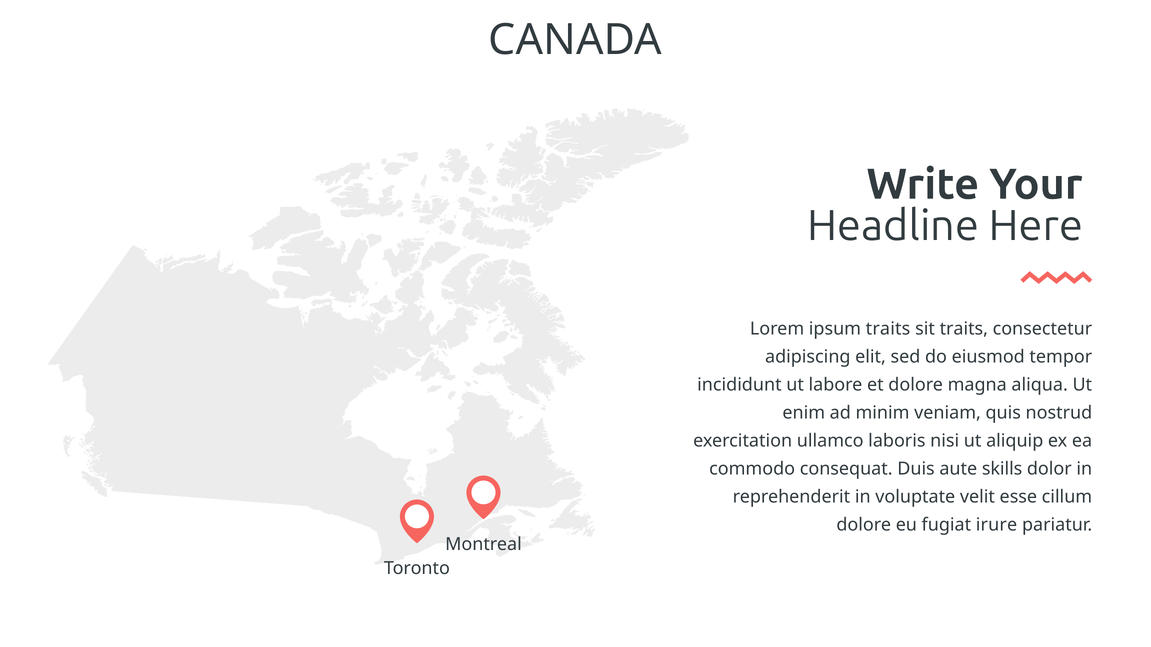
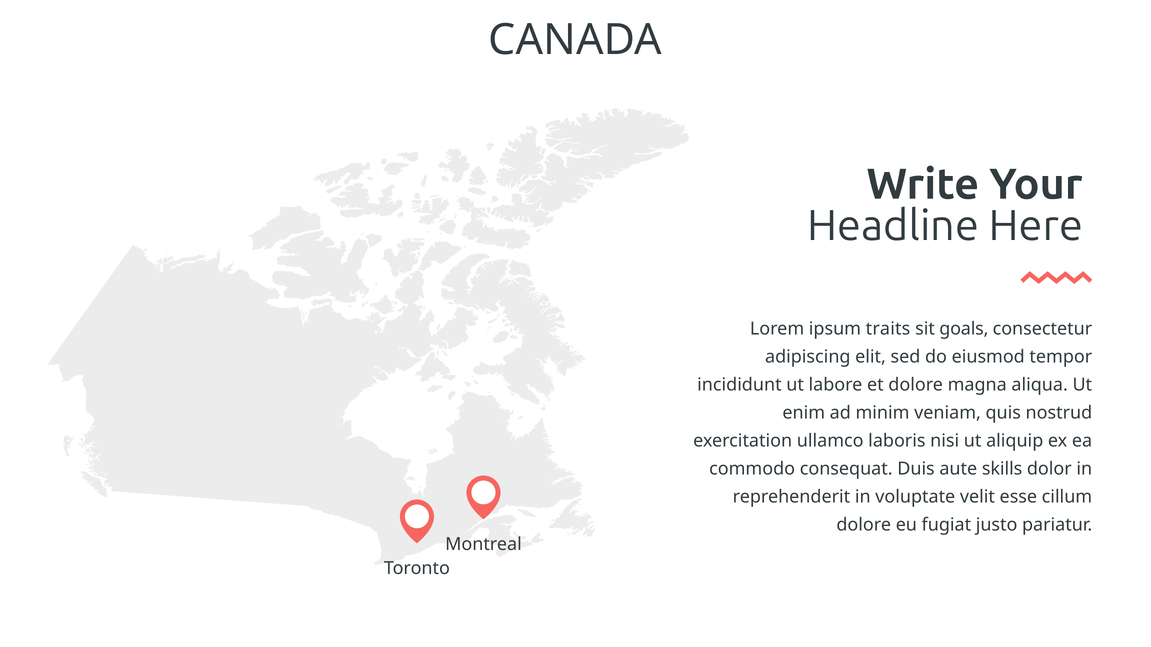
sit traits: traits -> goals
irure: irure -> justo
